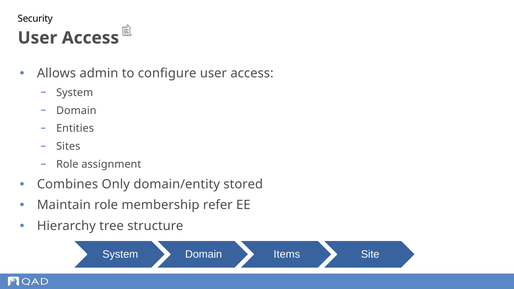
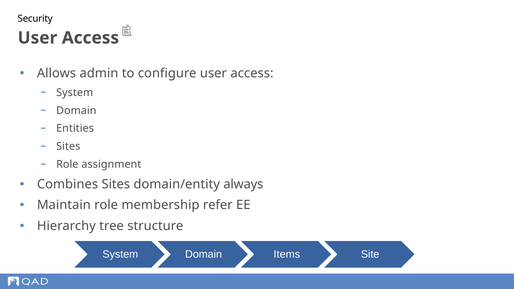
Combines Only: Only -> Sites
stored: stored -> always
